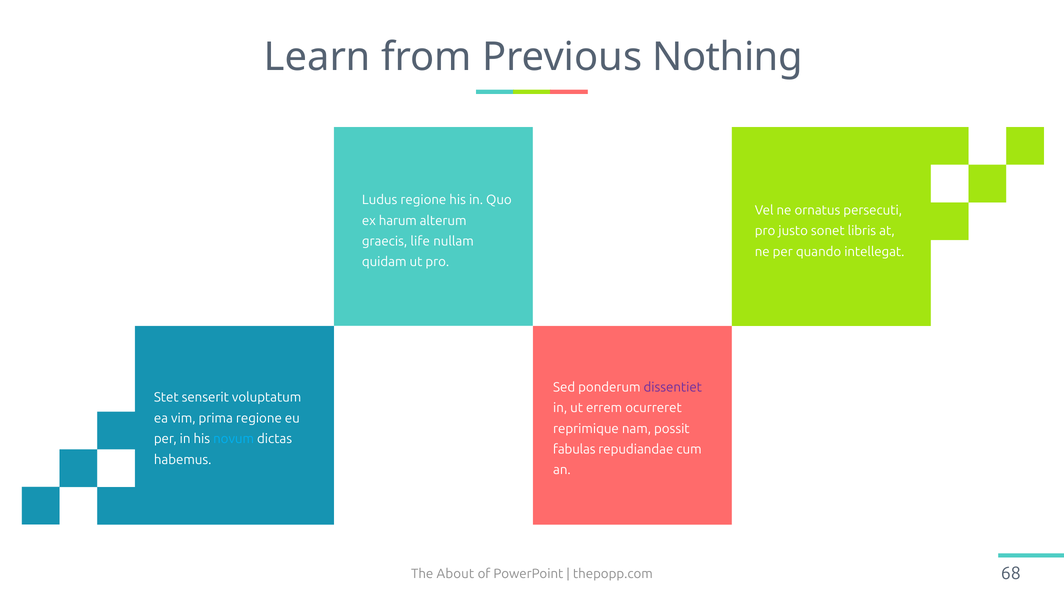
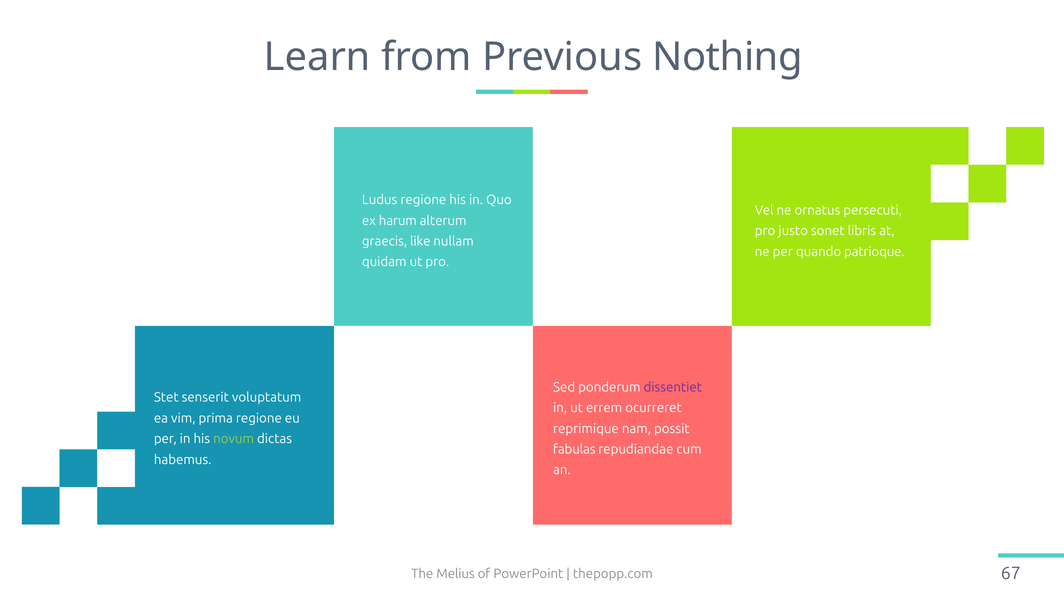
life: life -> like
intellegat: intellegat -> patrioque
novum colour: light blue -> light green
About: About -> Melius
68: 68 -> 67
